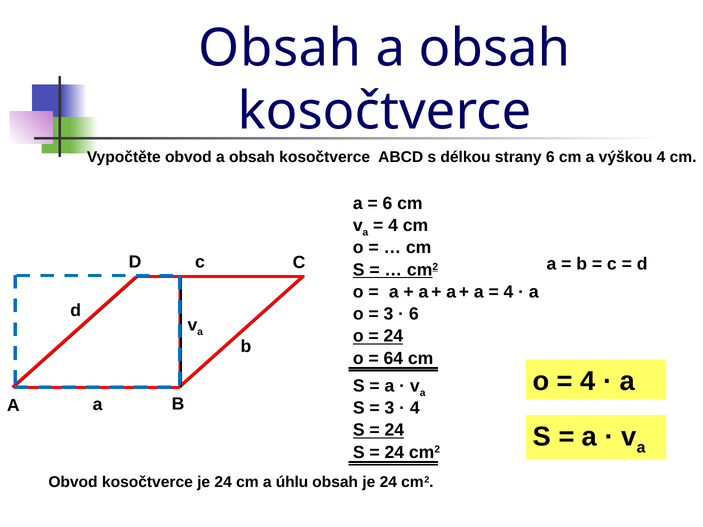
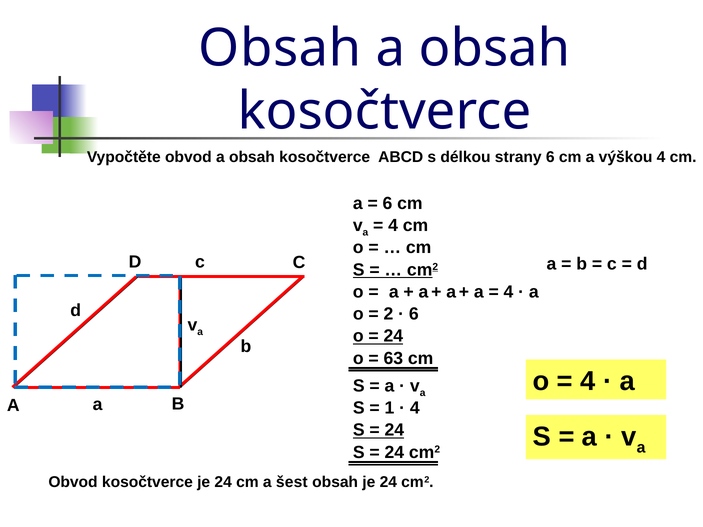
3 at (388, 314): 3 -> 2
64: 64 -> 63
3 at (389, 408): 3 -> 1
úhlu: úhlu -> šest
